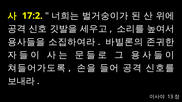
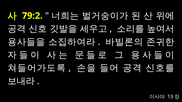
17:2: 17:2 -> 79:2
